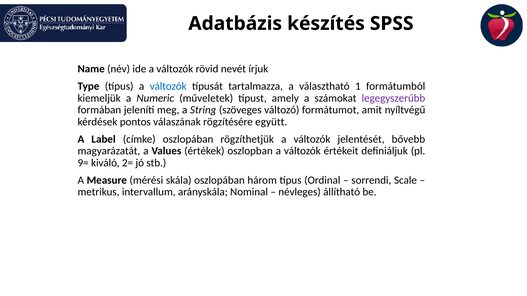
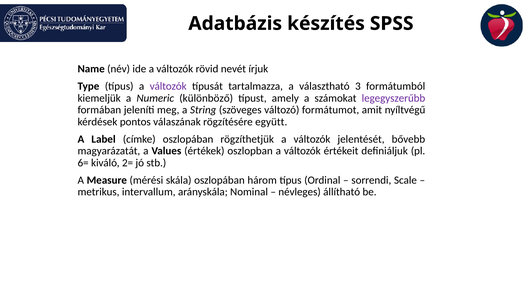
változók at (168, 86) colour: blue -> purple
1: 1 -> 3
műveletek: műveletek -> különböző
9=: 9= -> 6=
